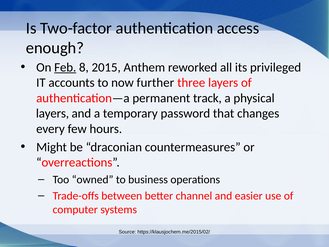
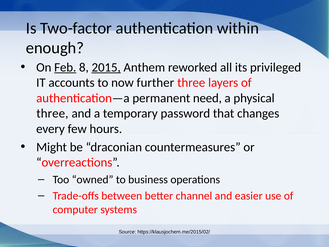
access: access -> within
2015 underline: none -> present
track: track -> need
layers at (53, 113): layers -> three
